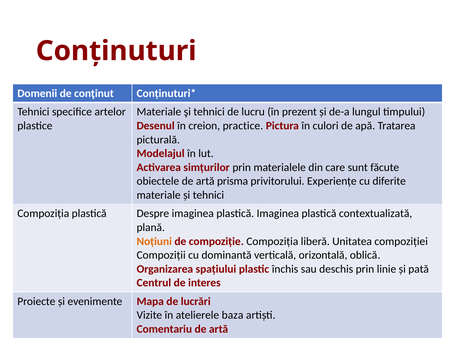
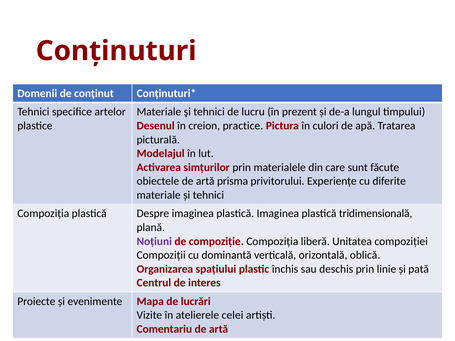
contextualizată: contextualizată -> tridimensională
Noțiuni colour: orange -> purple
baza: baza -> celei
